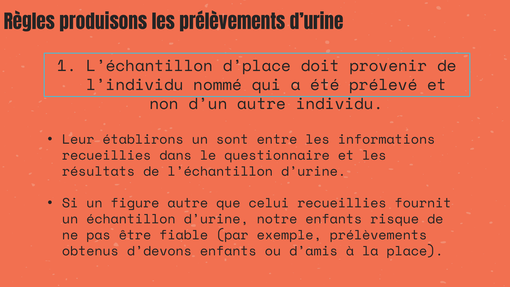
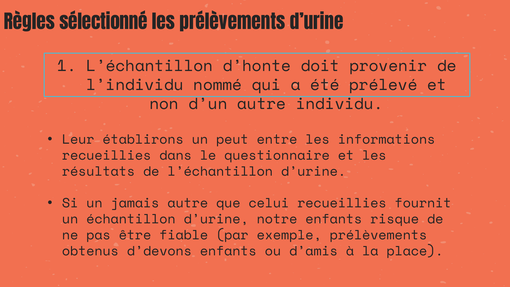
produisons: produisons -> sélectionné
d’place: d’place -> d’honte
sont: sont -> peut
figure: figure -> jamais
